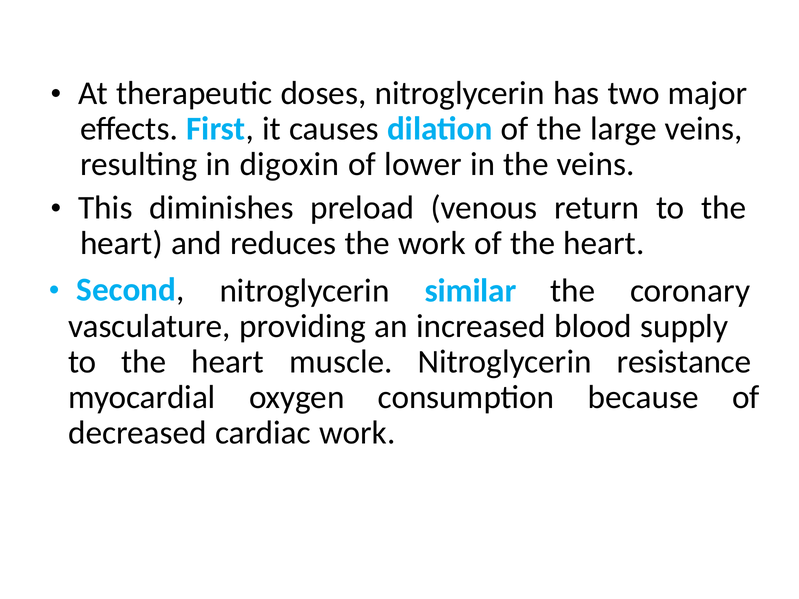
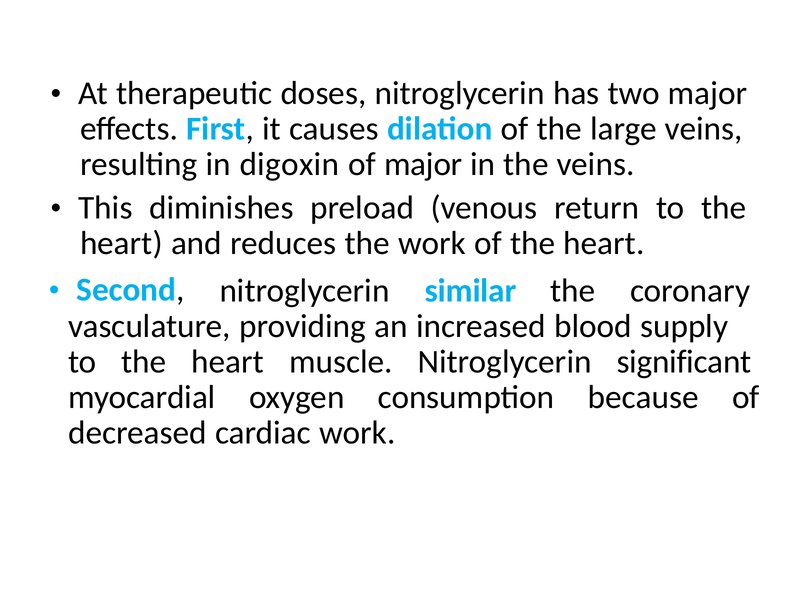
of lower: lower -> major
resistance: resistance -> significant
